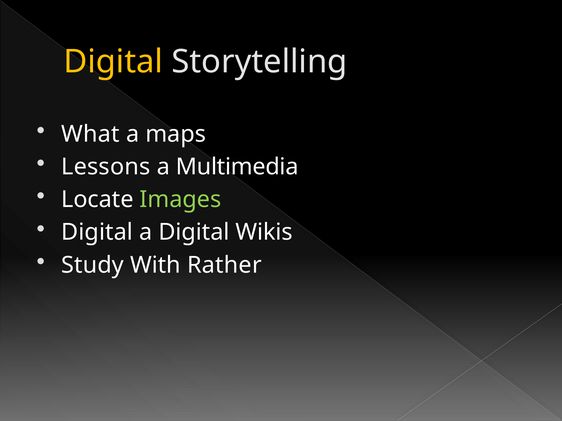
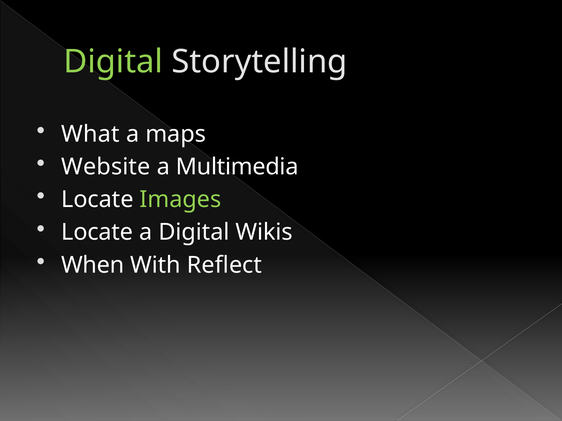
Digital at (113, 62) colour: yellow -> light green
Lessons: Lessons -> Website
Digital at (97, 233): Digital -> Locate
Study: Study -> When
Rather: Rather -> Reflect
